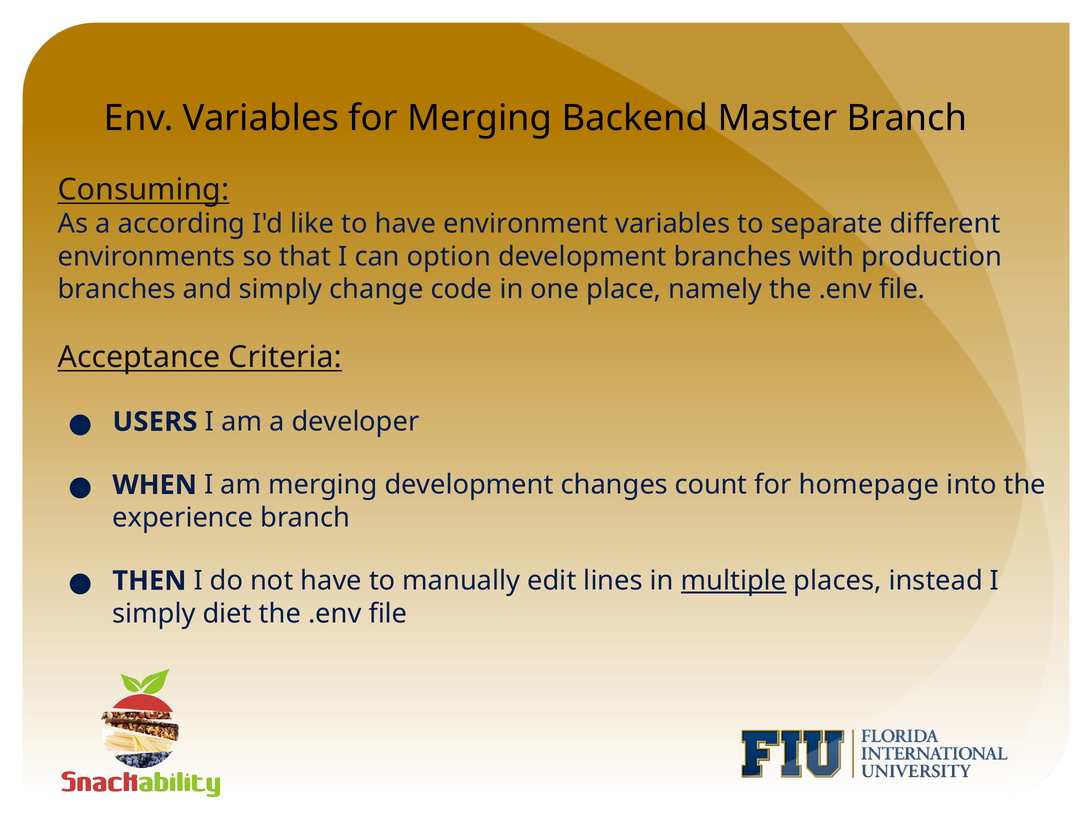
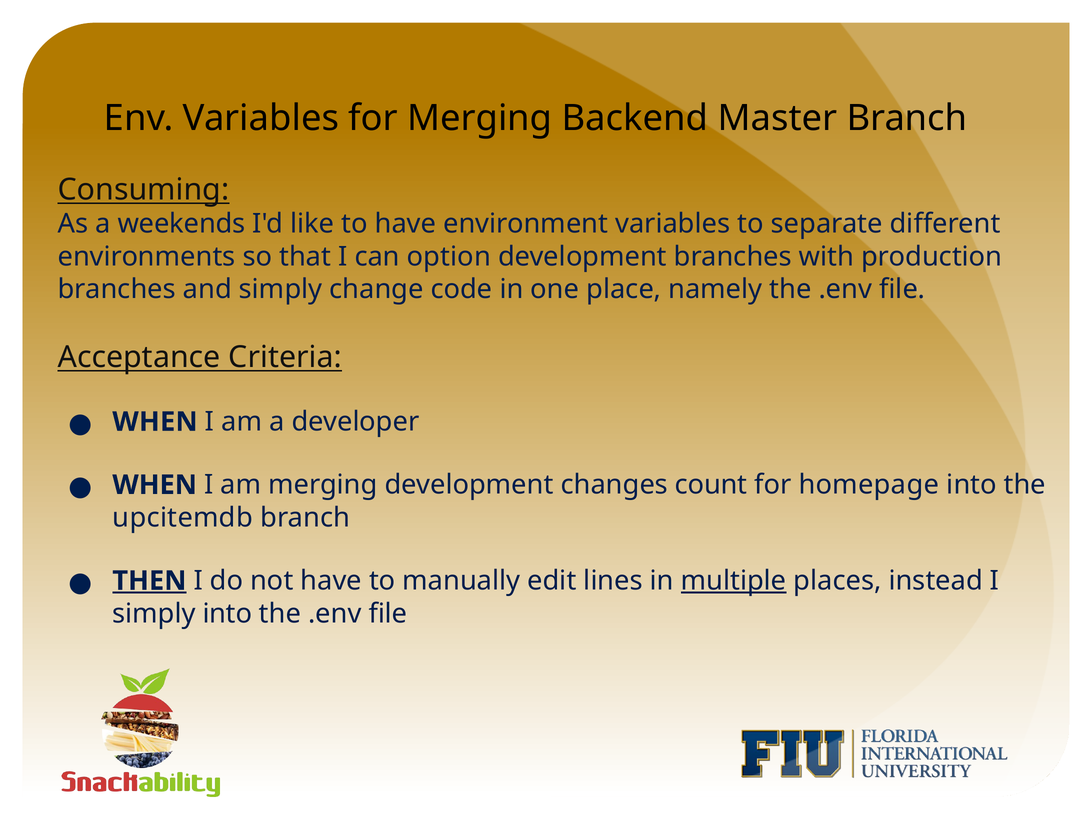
according: according -> weekends
USERS at (155, 422): USERS -> WHEN
experience: experience -> upcitemdb
THEN underline: none -> present
simply diet: diet -> into
